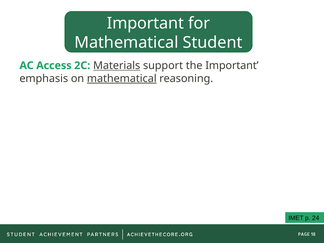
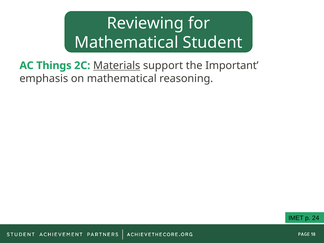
Important at (145, 23): Important -> Reviewing
Access: Access -> Things
mathematical at (122, 79) underline: present -> none
